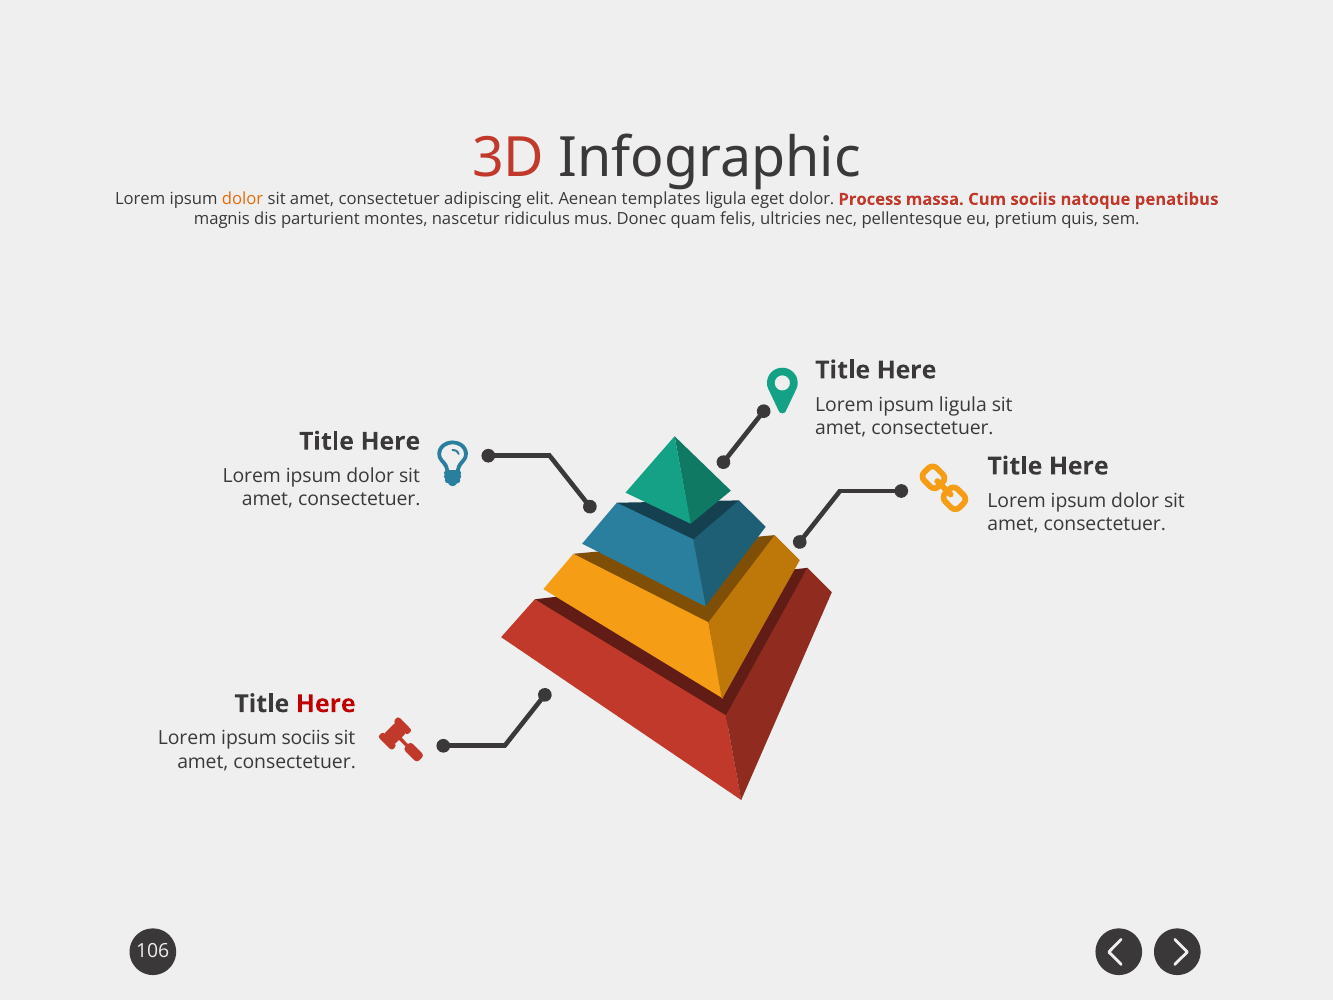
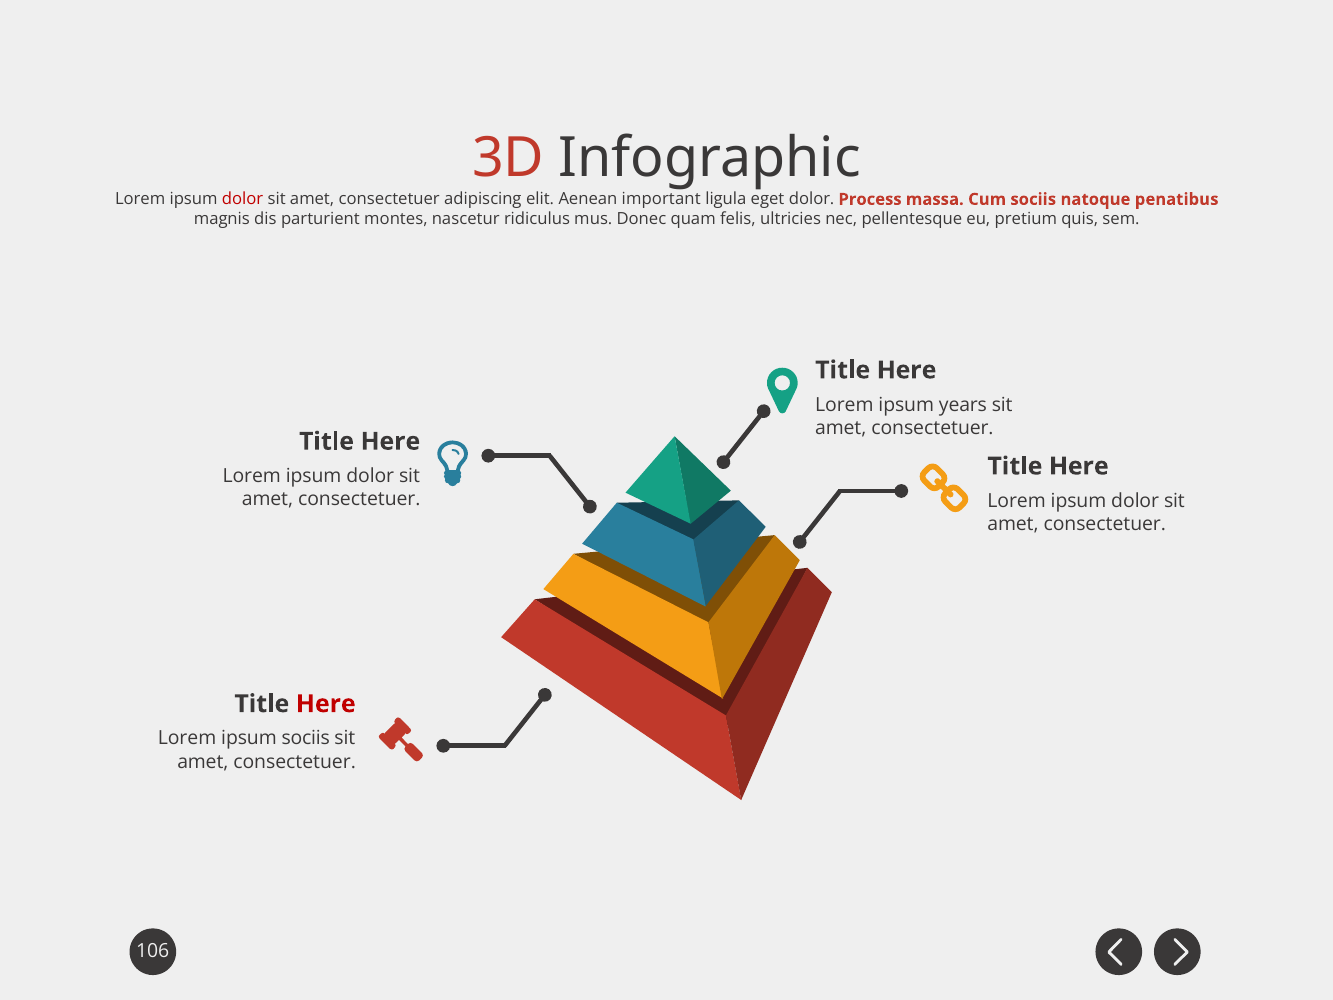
dolor at (243, 199) colour: orange -> red
templates: templates -> important
ipsum ligula: ligula -> years
